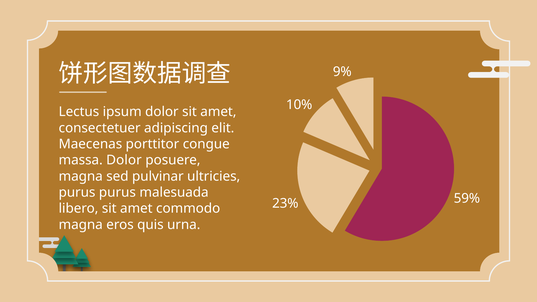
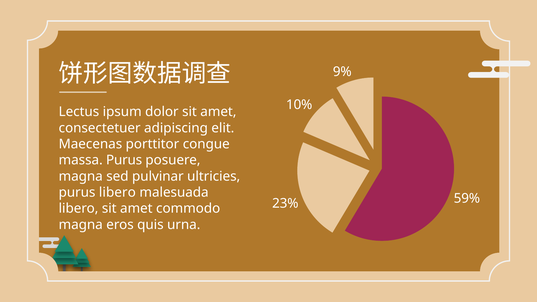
massa Dolor: Dolor -> Purus
purus purus: purus -> libero
